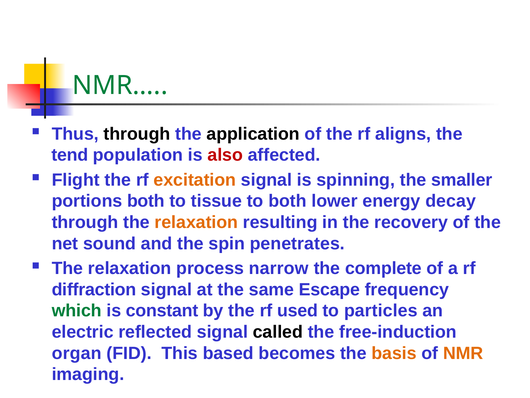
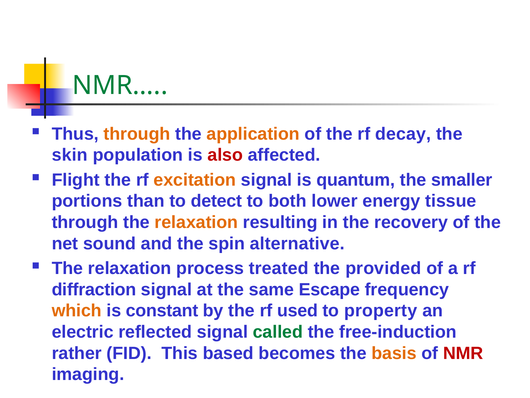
through at (137, 134) colour: black -> orange
application colour: black -> orange
aligns: aligns -> decay
tend: tend -> skin
spinning: spinning -> quantum
portions both: both -> than
tissue: tissue -> detect
decay: decay -> tissue
penetrates: penetrates -> alternative
narrow: narrow -> treated
complete: complete -> provided
which colour: green -> orange
particles: particles -> property
called colour: black -> green
organ: organ -> rather
NMR colour: orange -> red
